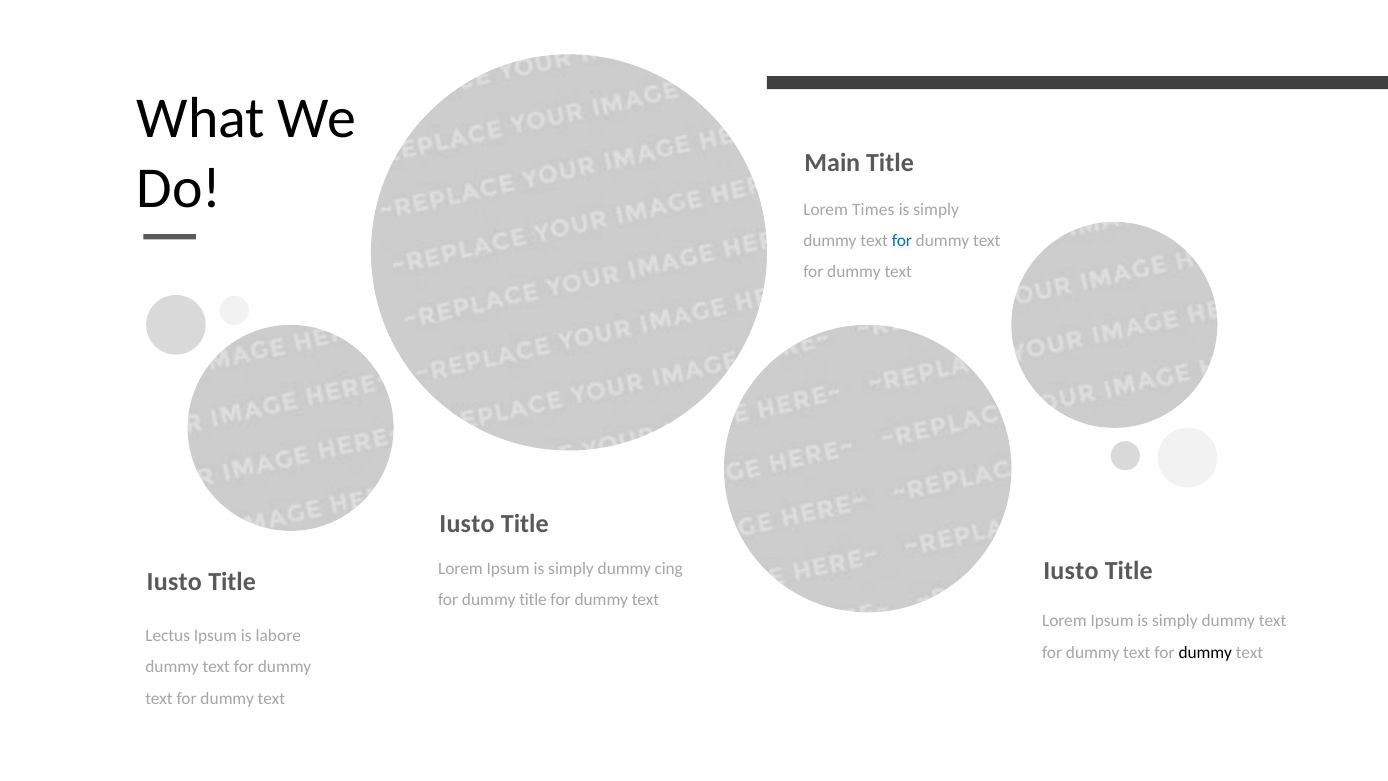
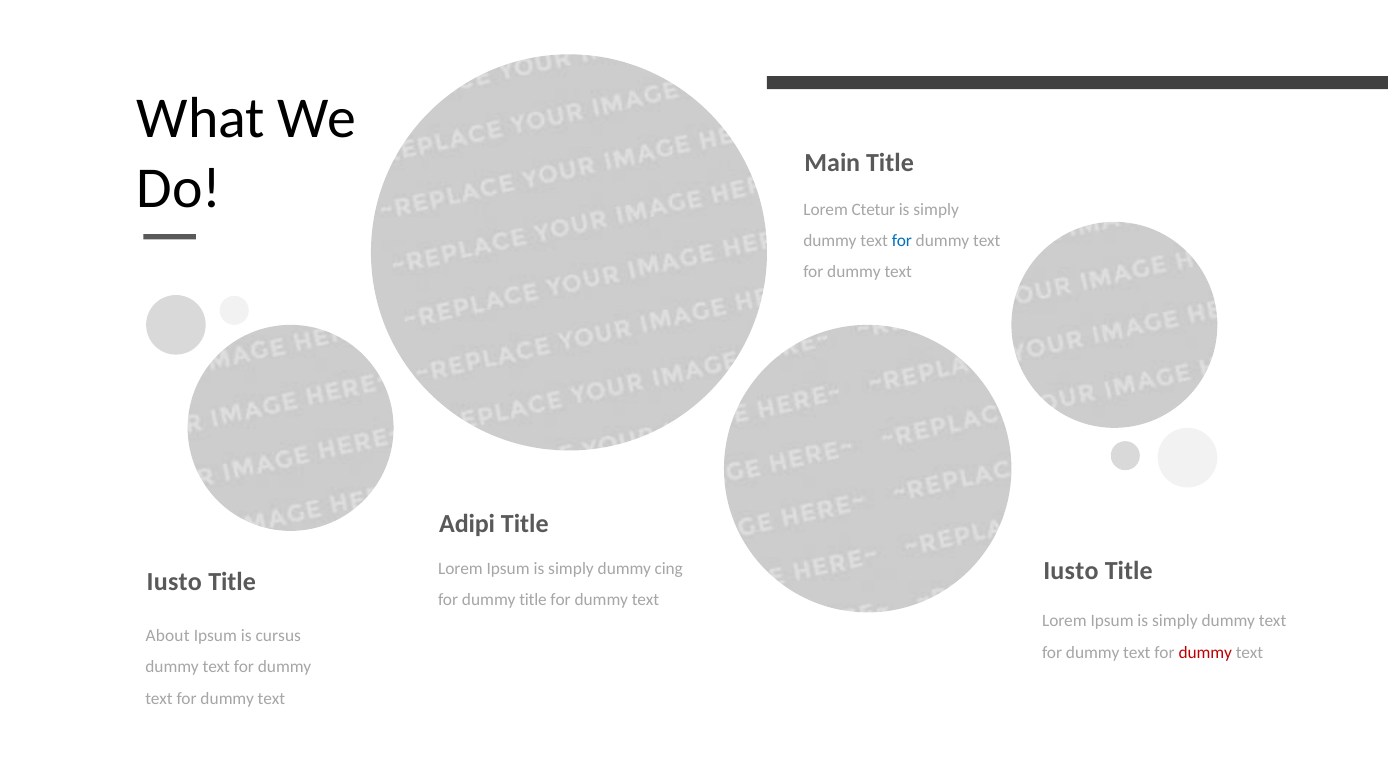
Times: Times -> Ctetur
Iusto at (467, 524): Iusto -> Adipi
Lectus: Lectus -> About
labore: labore -> cursus
dummy at (1205, 652) colour: black -> red
